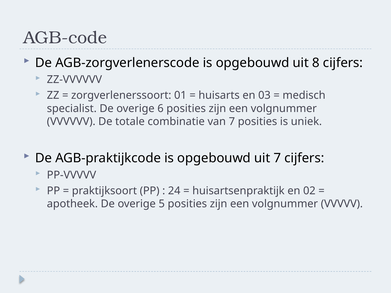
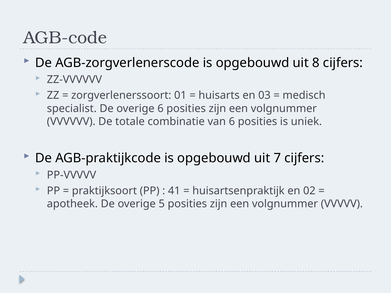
van 7: 7 -> 6
24: 24 -> 41
